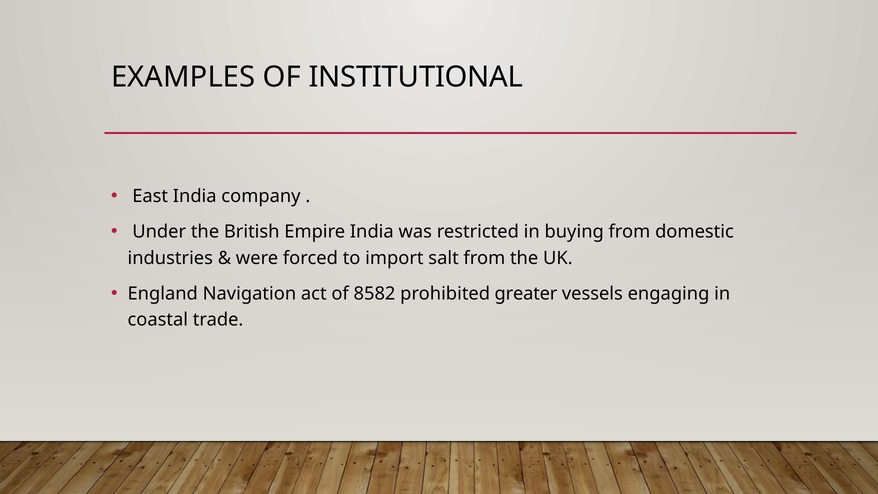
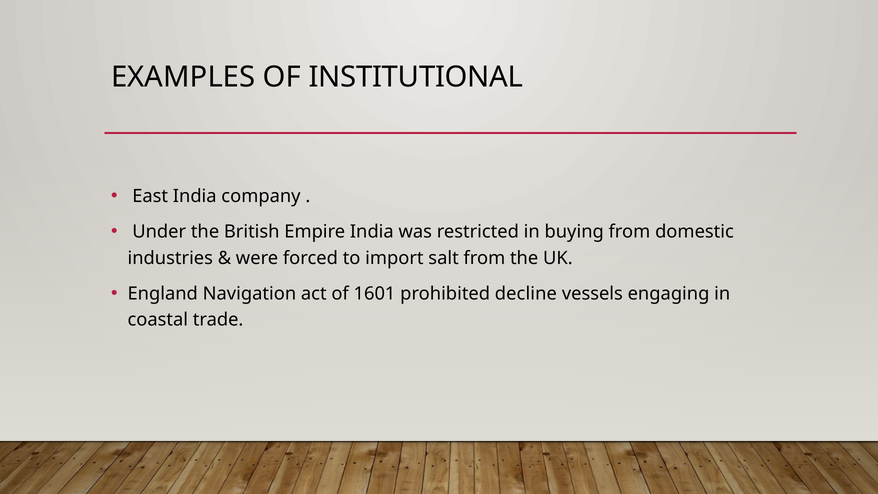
8582: 8582 -> 1601
greater: greater -> decline
